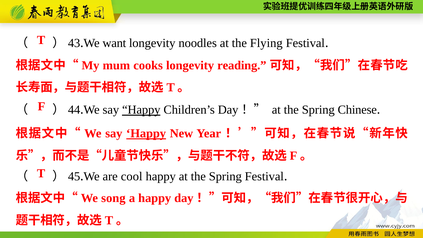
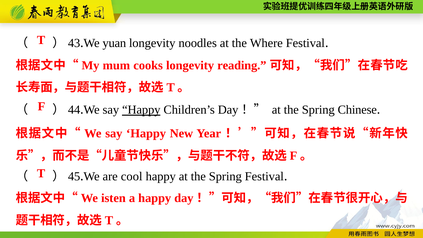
want: want -> yuan
Flying: Flying -> Where
Happy at (146, 133) underline: present -> none
song: song -> isten
